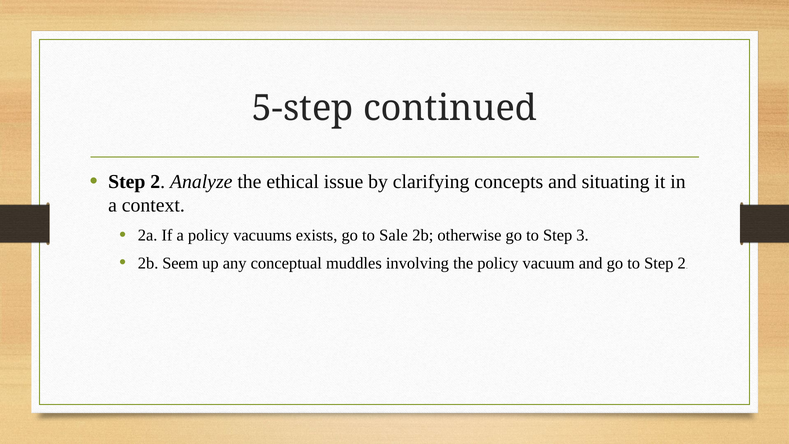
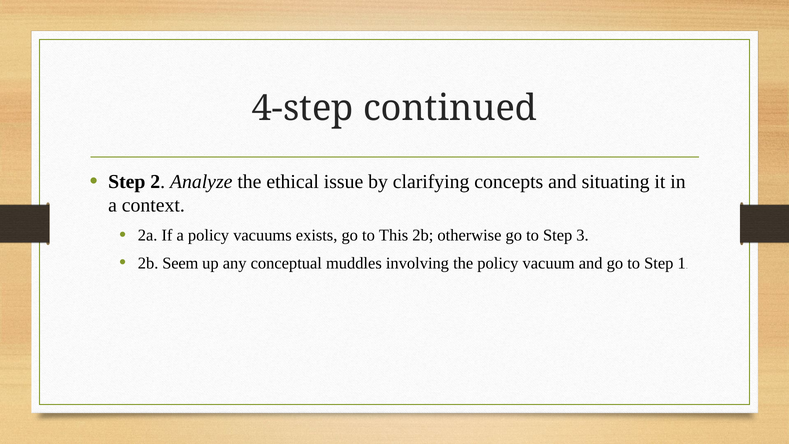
5-step: 5-step -> 4-step
Sale: Sale -> This
to Step 2: 2 -> 1
